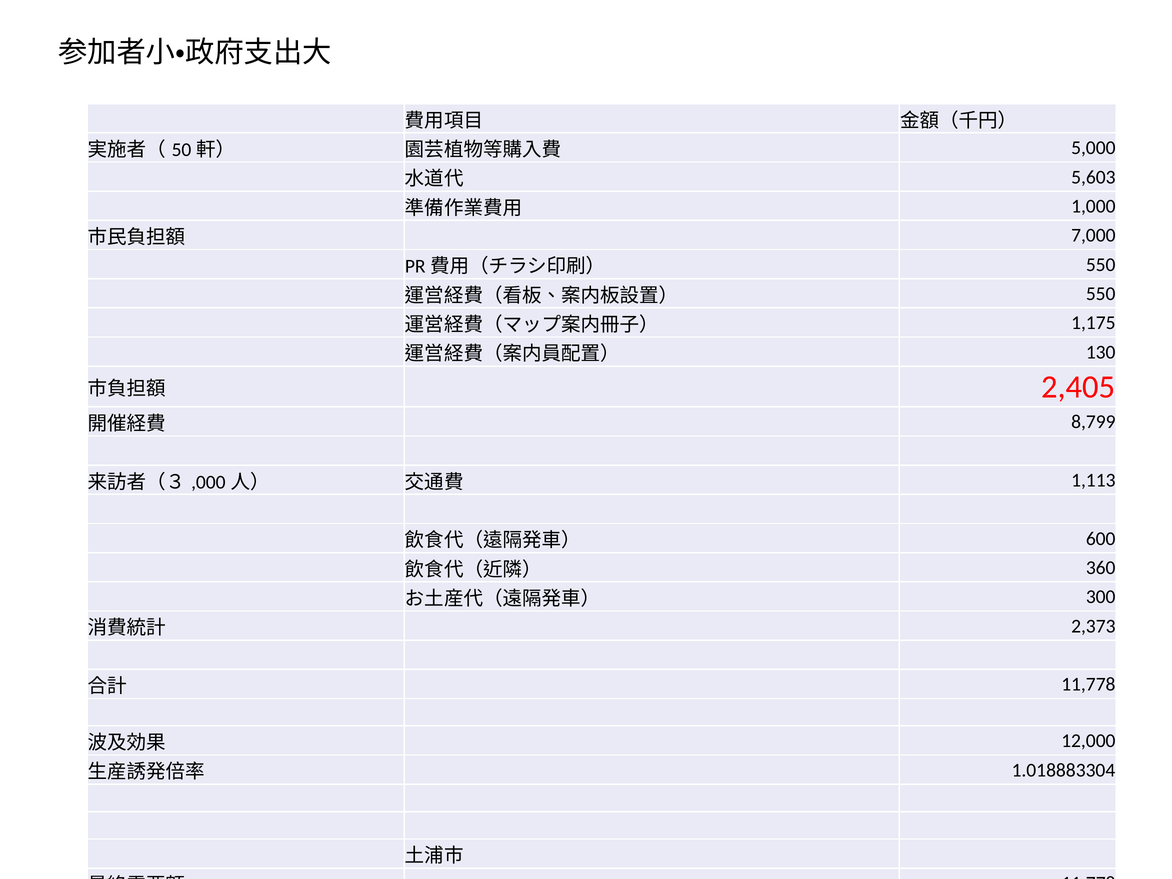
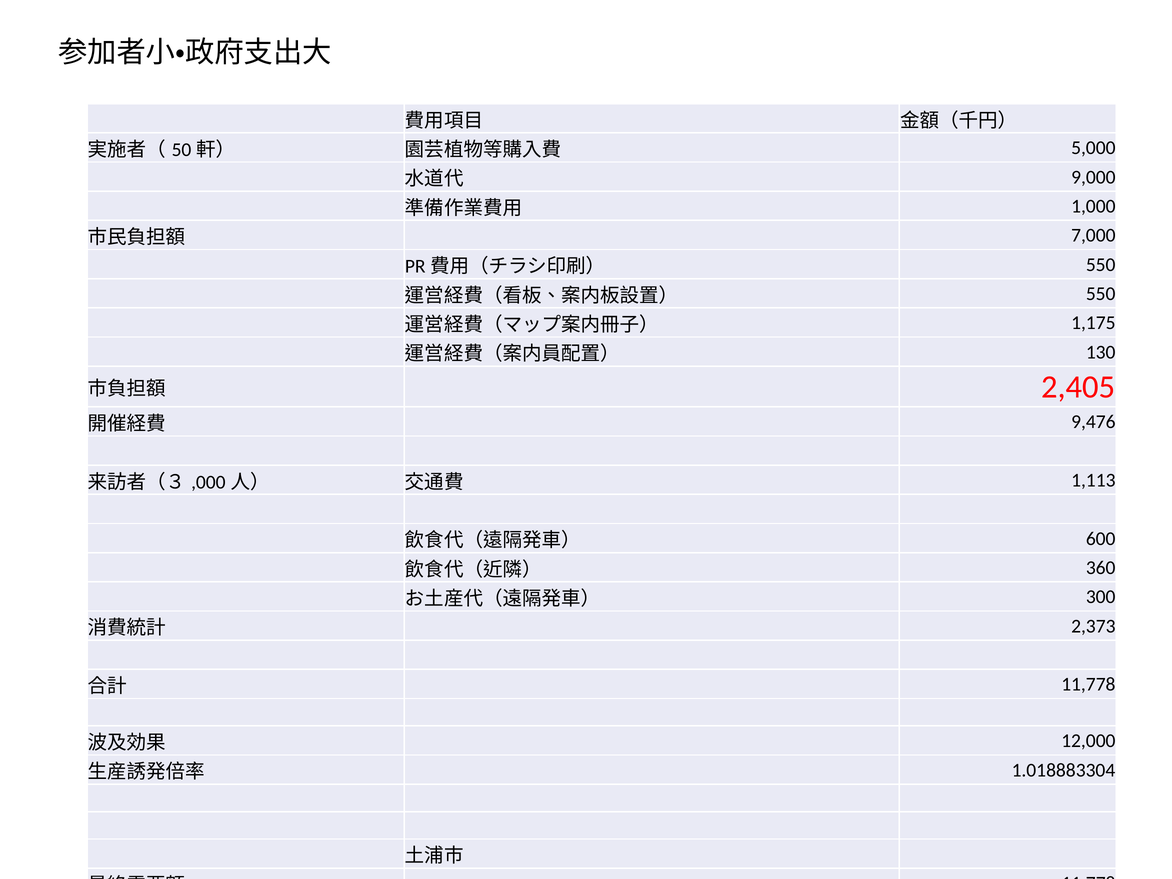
5,603: 5,603 -> 9,000
8,799: 8,799 -> 9,476
